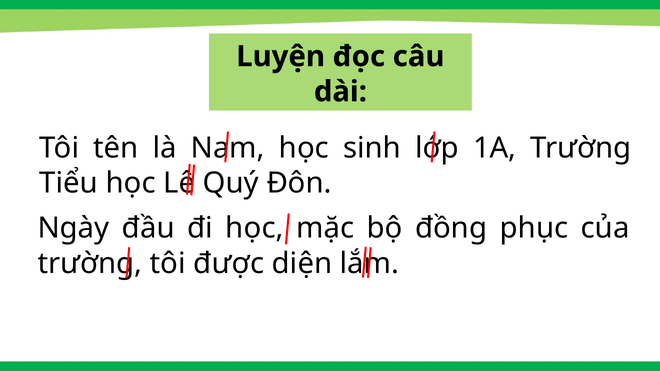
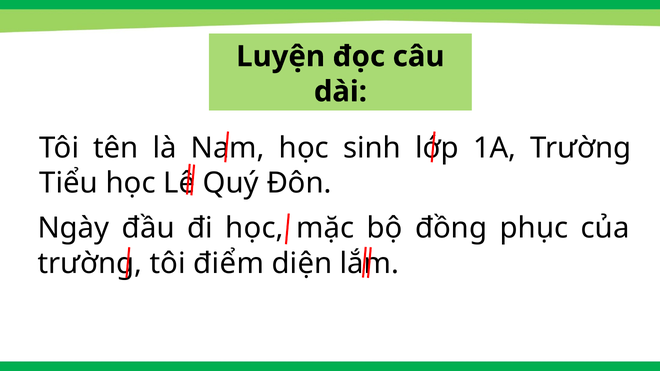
được: được -> điểm
